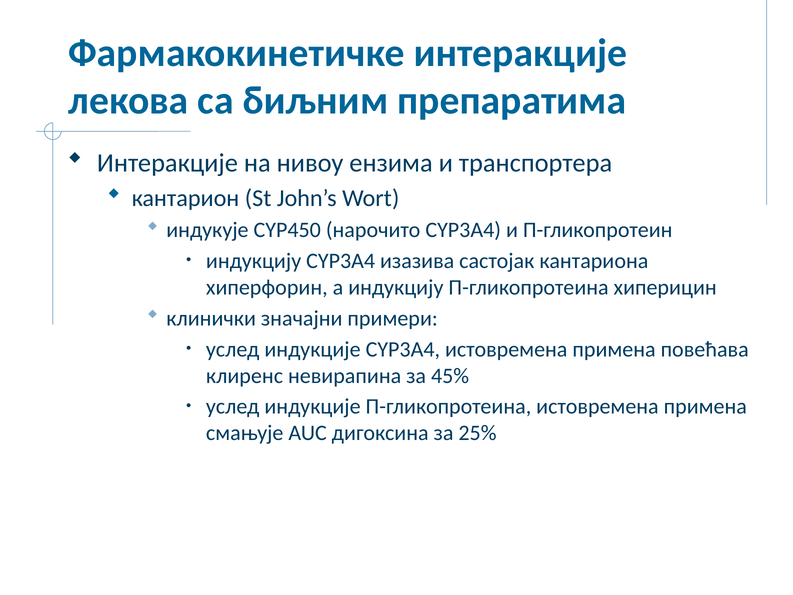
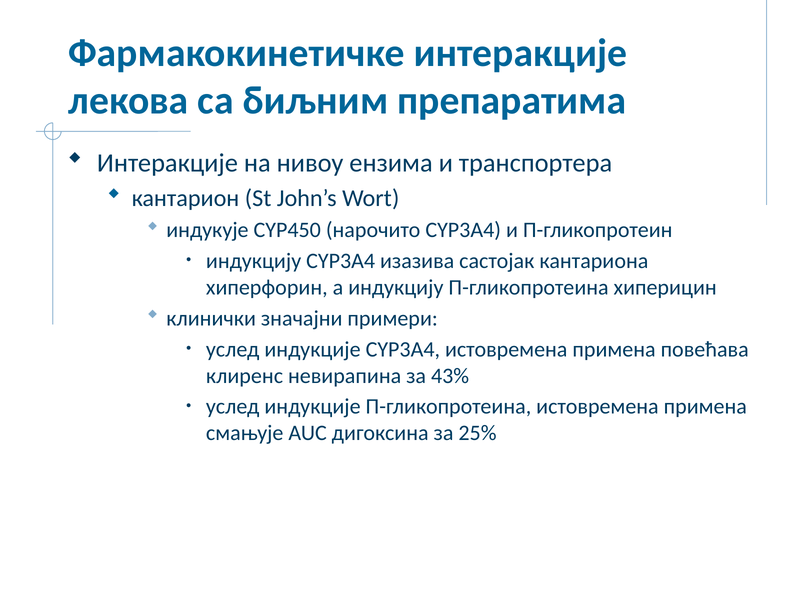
45%: 45% -> 43%
